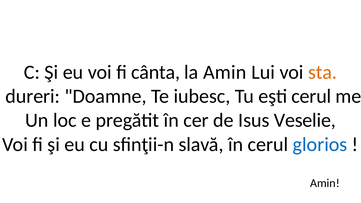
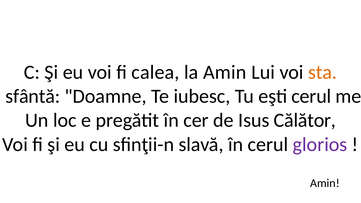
cânta: cânta -> calea
dureri: dureri -> sfântă
Veselie: Veselie -> Călător
glorios colour: blue -> purple
